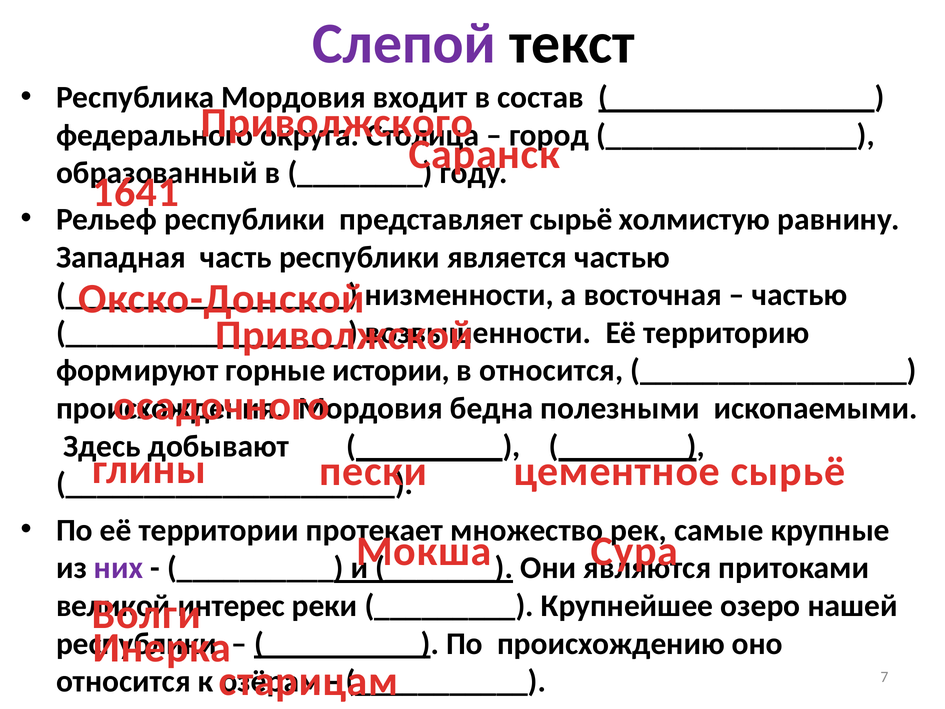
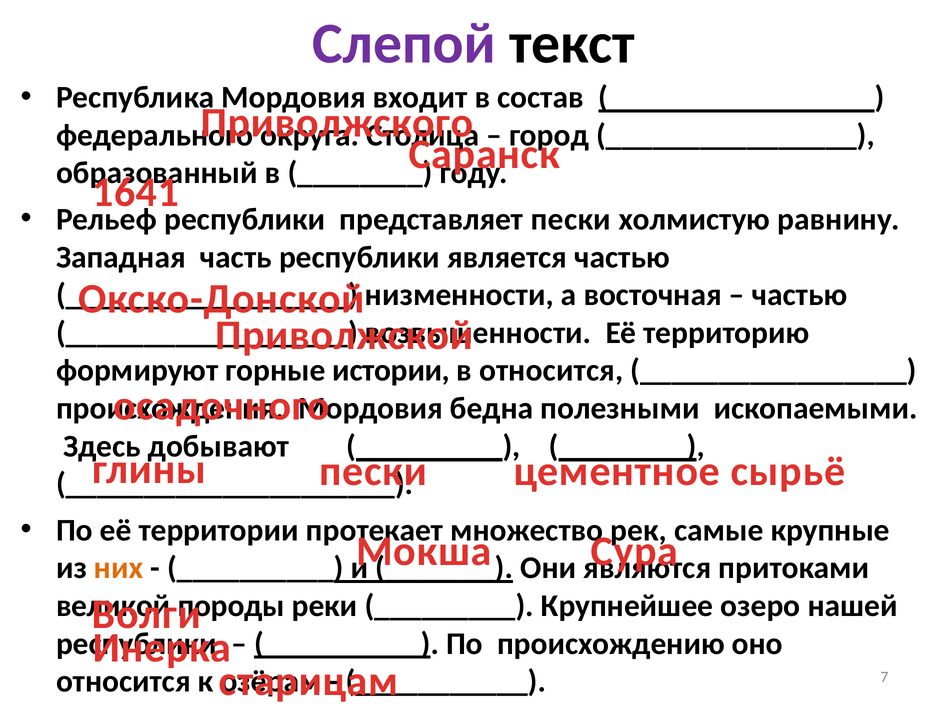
представляет сырьё: сырьё -> пески
них colour: purple -> orange
интерес: интерес -> породы
